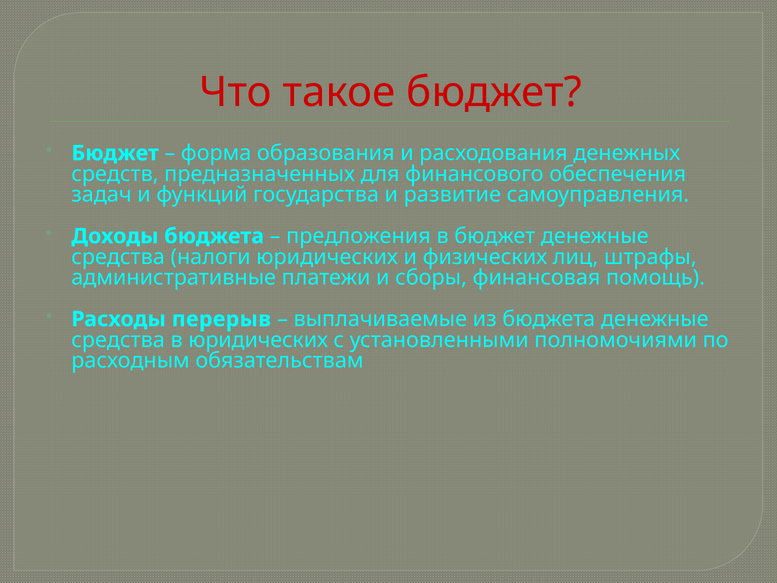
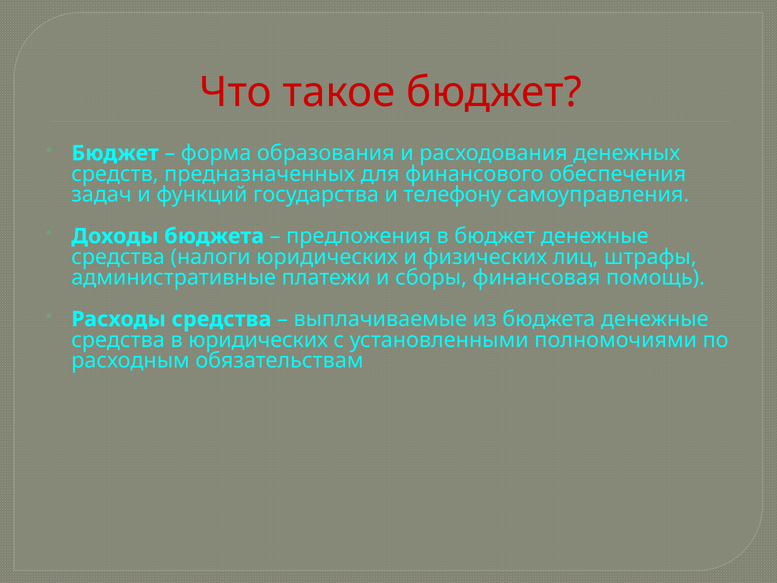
развитие: развитие -> телефону
Расходы перерыв: перерыв -> средства
